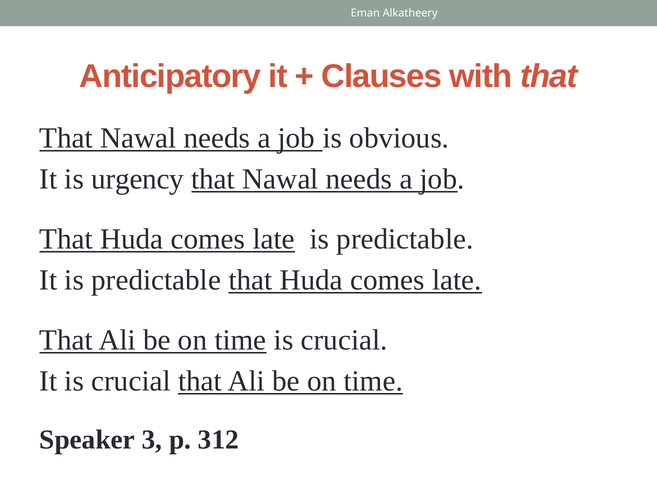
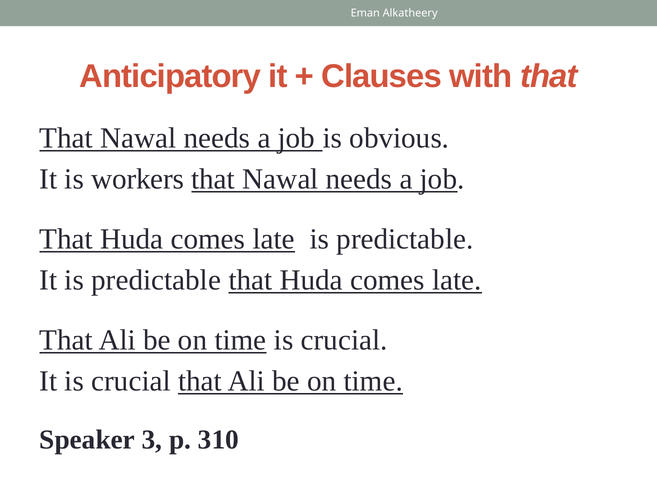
urgency: urgency -> workers
312: 312 -> 310
